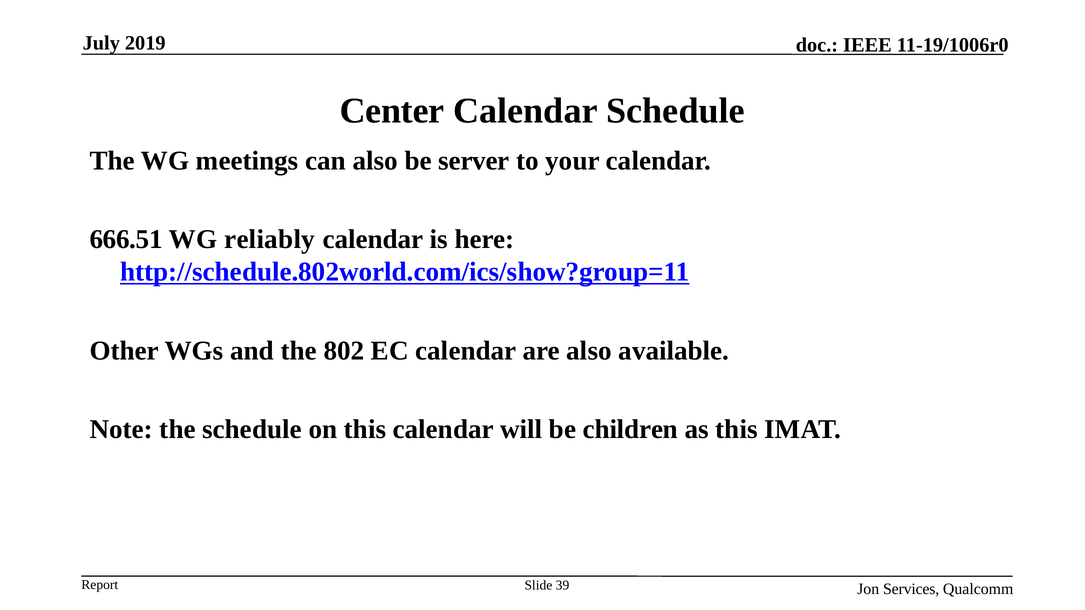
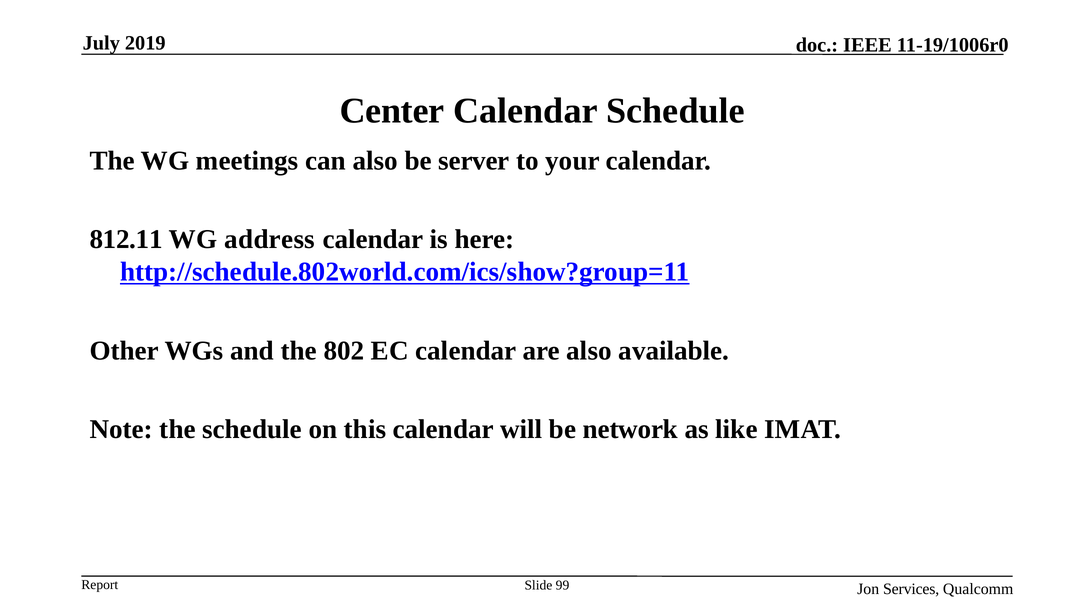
666.51: 666.51 -> 812.11
reliably: reliably -> address
children: children -> network
as this: this -> like
39: 39 -> 99
